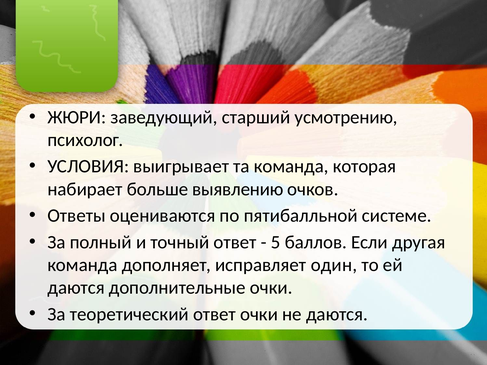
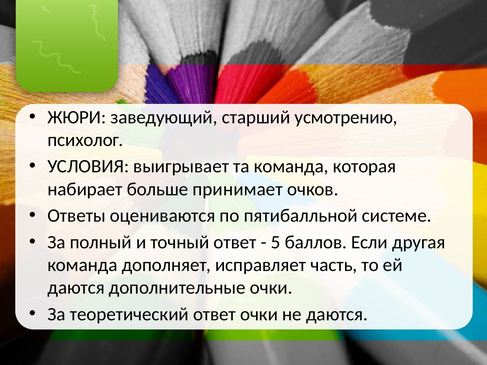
выявлению: выявлению -> принимает
один: один -> часть
